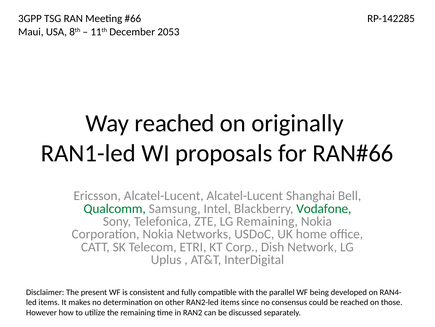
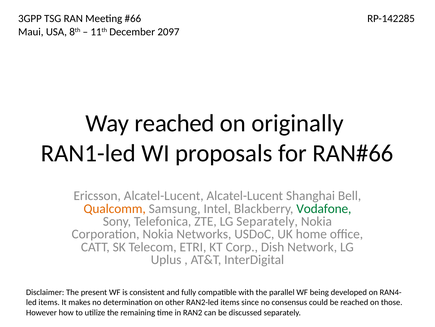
2053: 2053 -> 2097
Qualcomm colour: green -> orange
LG Remaining: Remaining -> Separately
